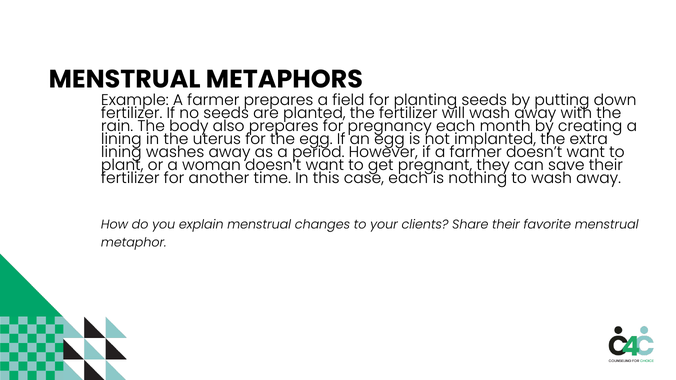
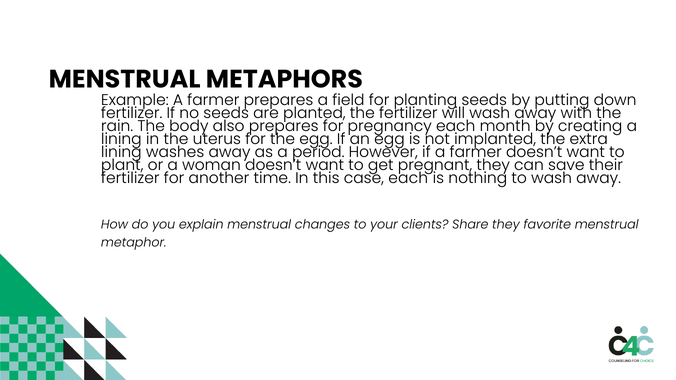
Share their: their -> they
